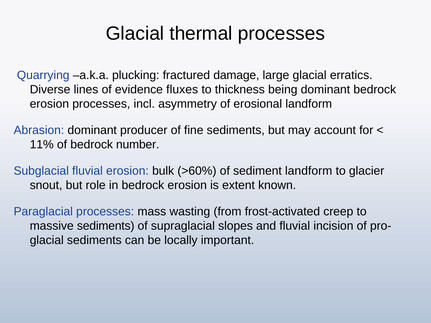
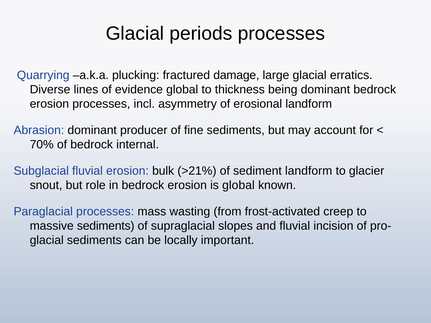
thermal: thermal -> periods
evidence fluxes: fluxes -> global
11%: 11% -> 70%
number: number -> internal
>60%: >60% -> >21%
is extent: extent -> global
